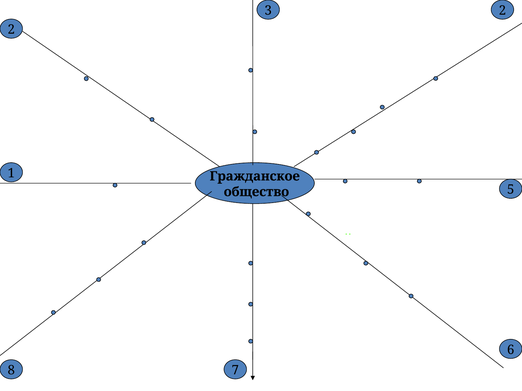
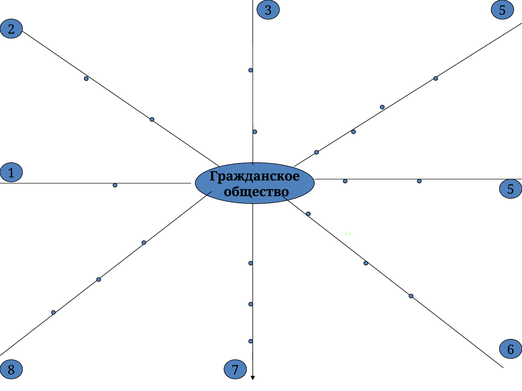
3 2: 2 -> 5
